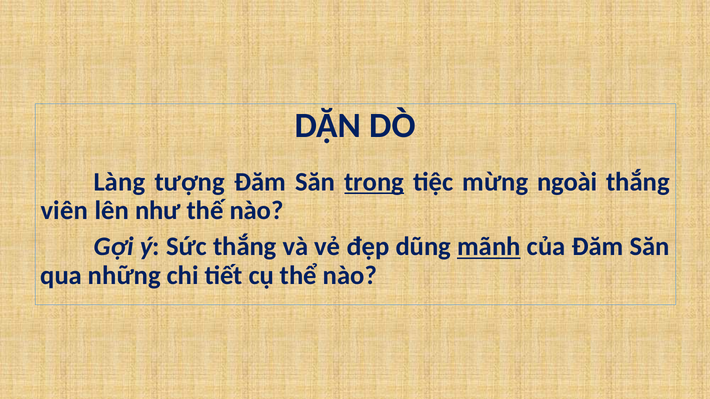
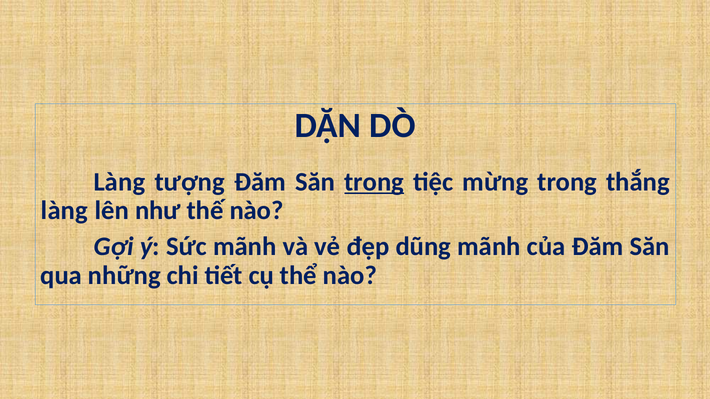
mừng ngoài: ngoài -> trong
viên at (64, 211): viên -> làng
Sức thắng: thắng -> mãnh
mãnh at (489, 247) underline: present -> none
